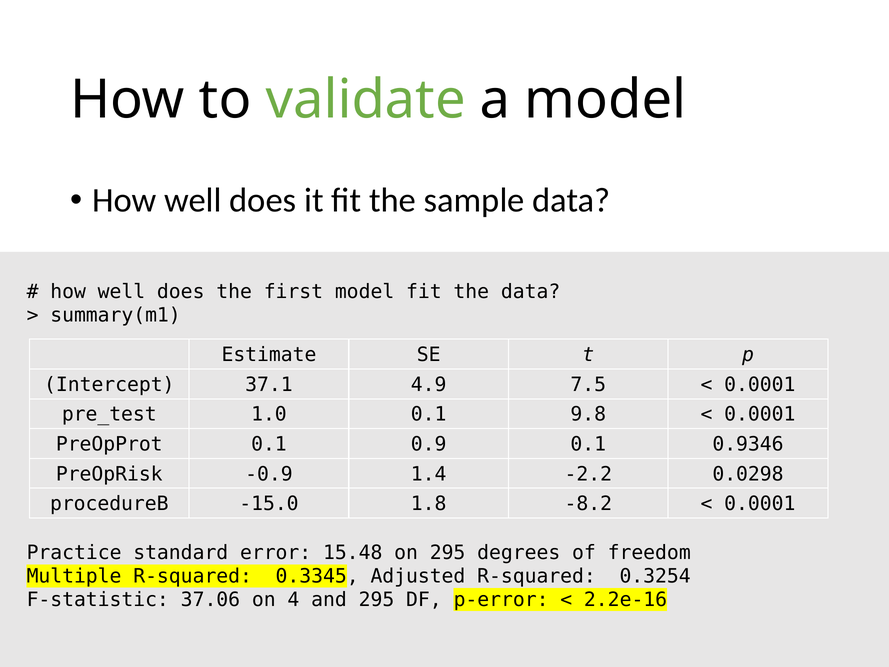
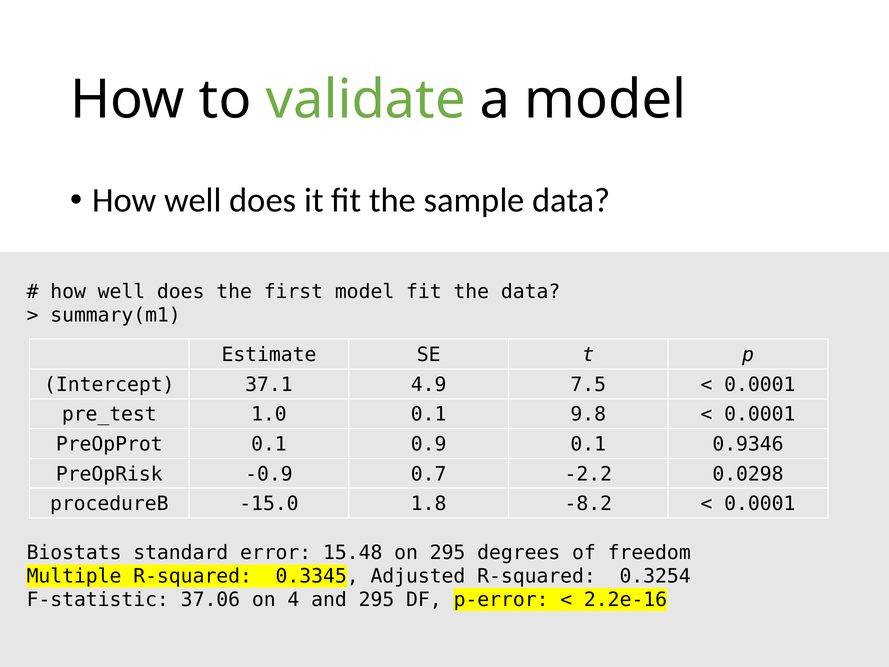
1.4: 1.4 -> 0.7
Practice: Practice -> Biostats
